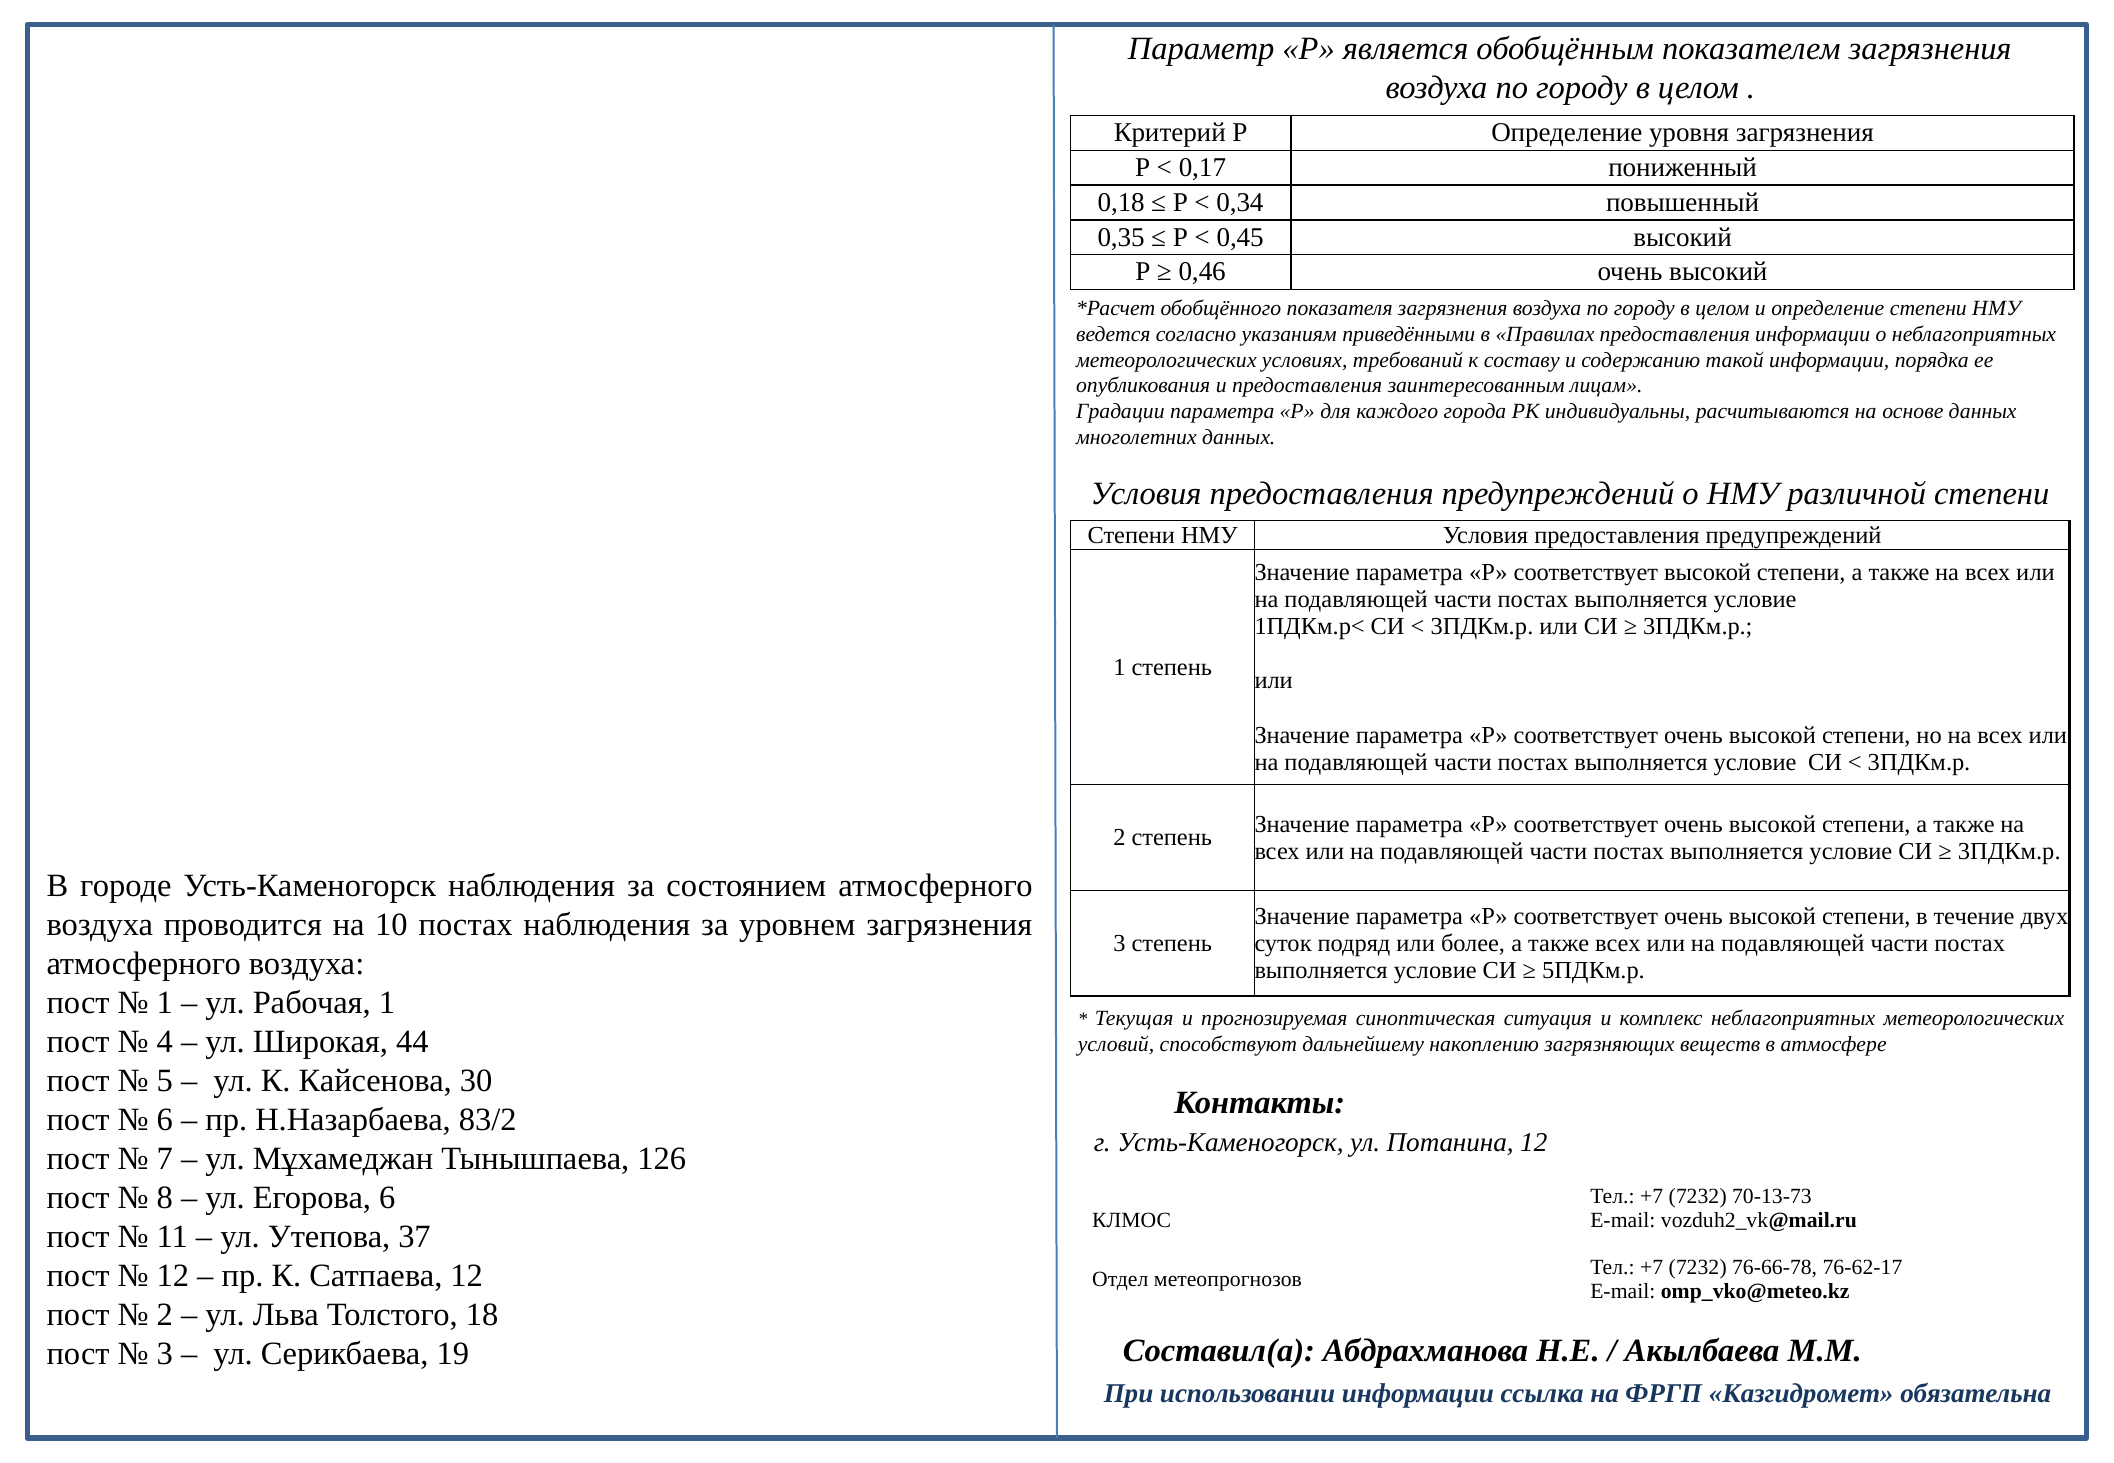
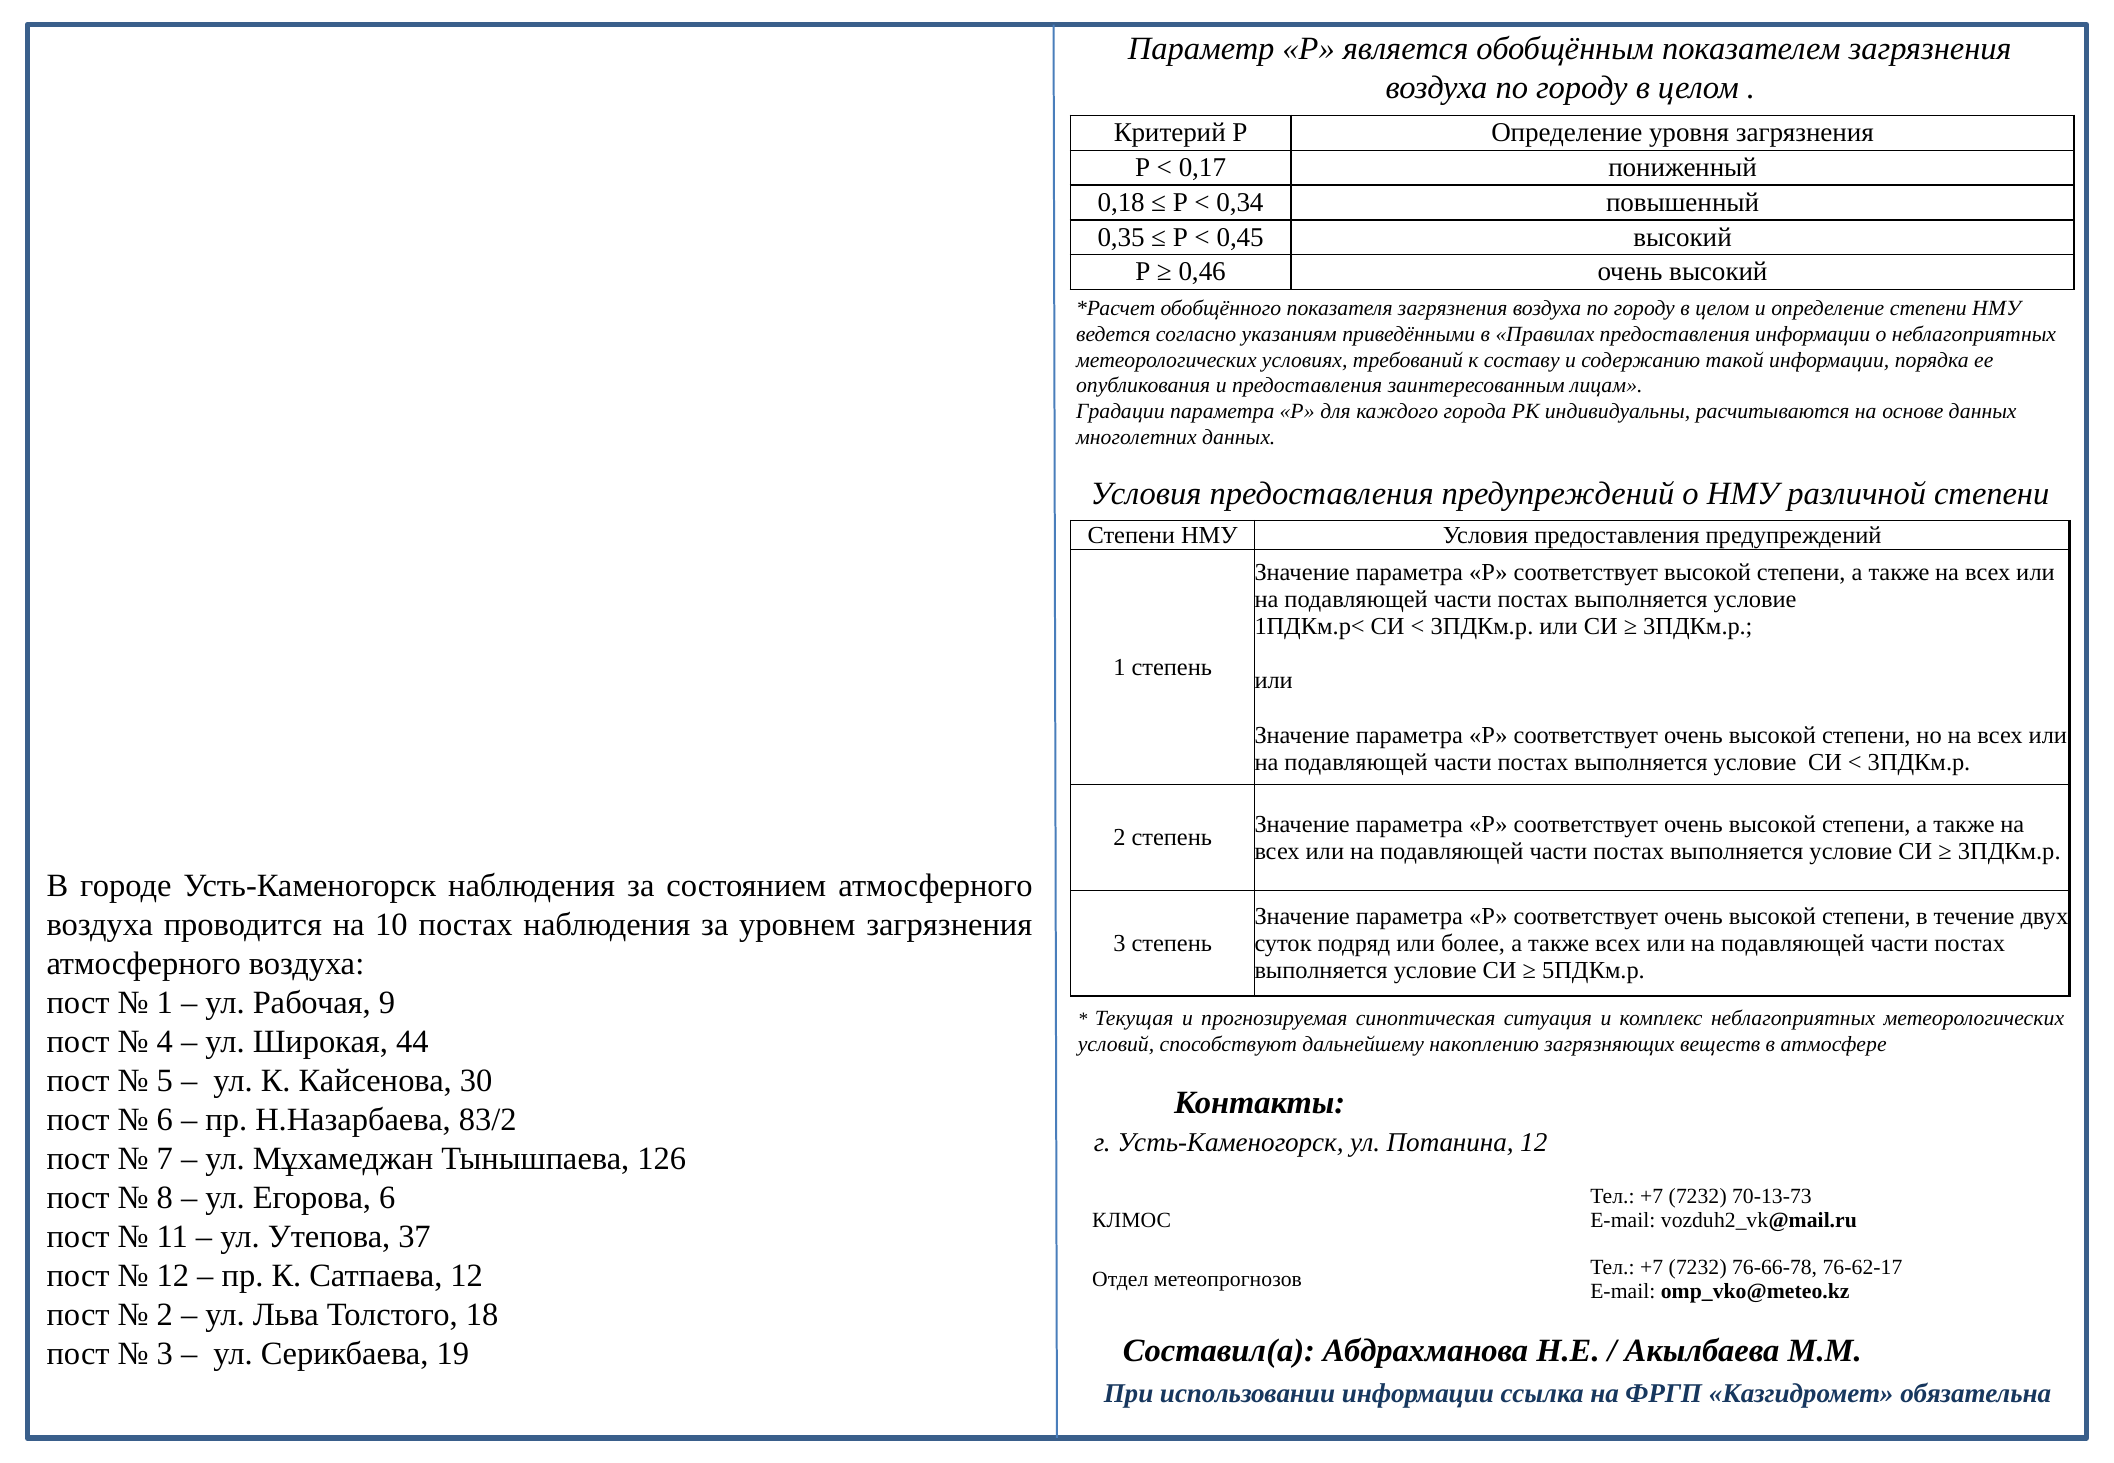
Рабочая 1: 1 -> 9
